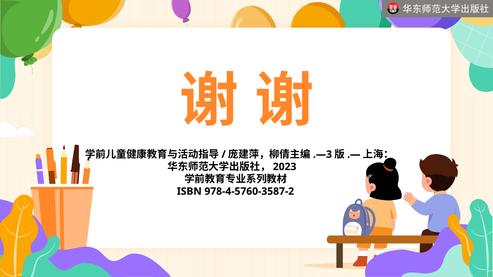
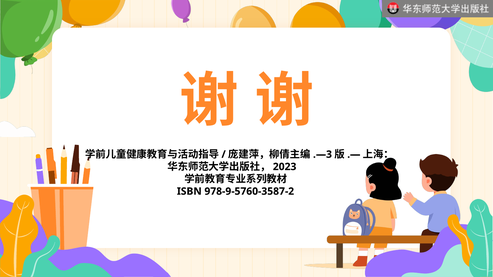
978-4-5760-3587-2: 978-4-5760-3587-2 -> 978-9-5760-3587-2
